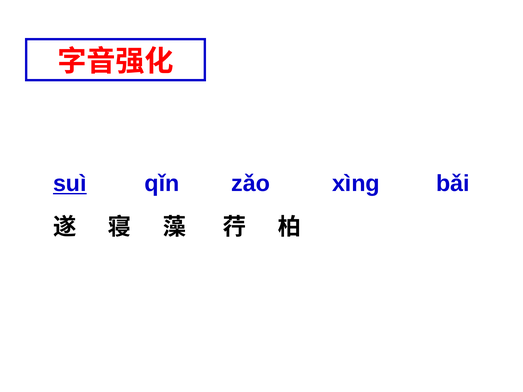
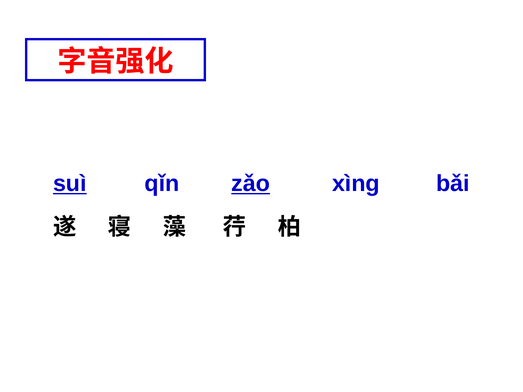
zǎo underline: none -> present
